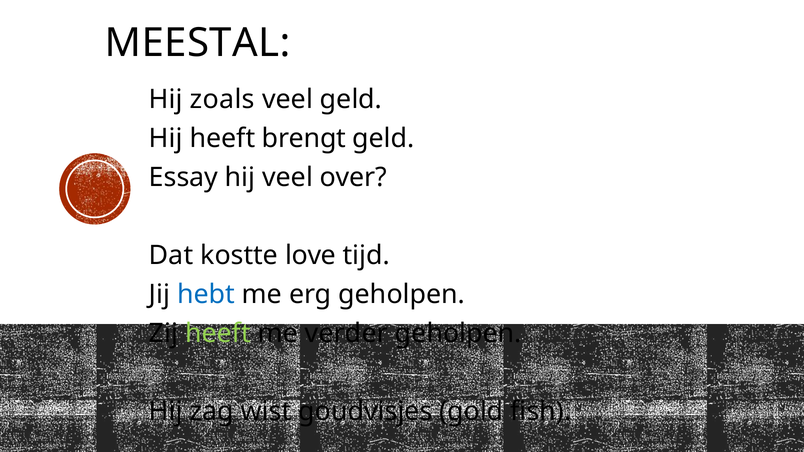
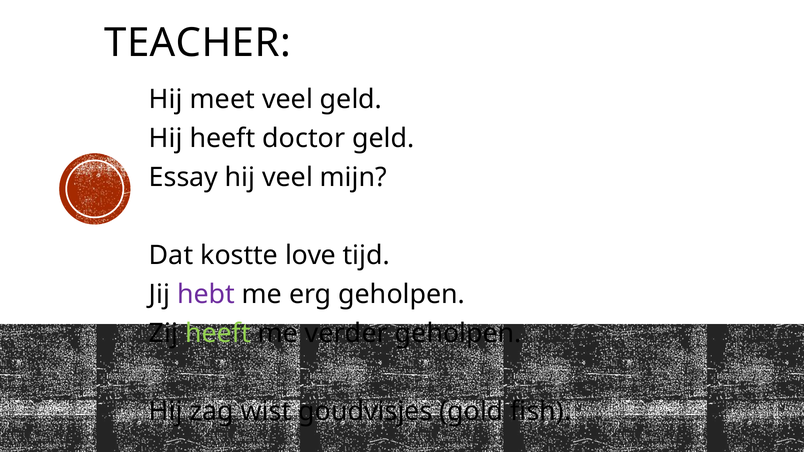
MEESTAL: MEESTAL -> TEACHER
zoals: zoals -> meet
brengt: brengt -> doctor
over: over -> mijn
hebt colour: blue -> purple
